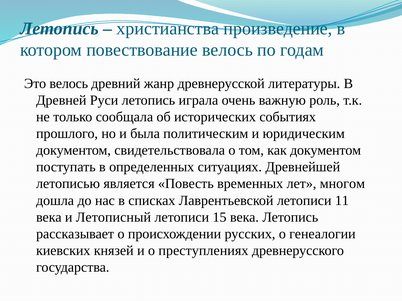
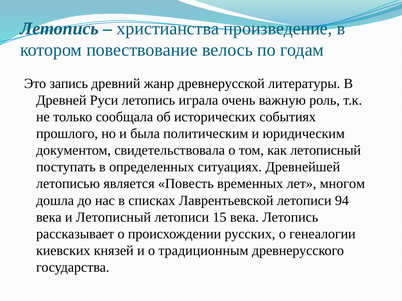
Это велось: велось -> запись
как документом: документом -> летописный
11: 11 -> 94
преступлениях: преступлениях -> традиционным
